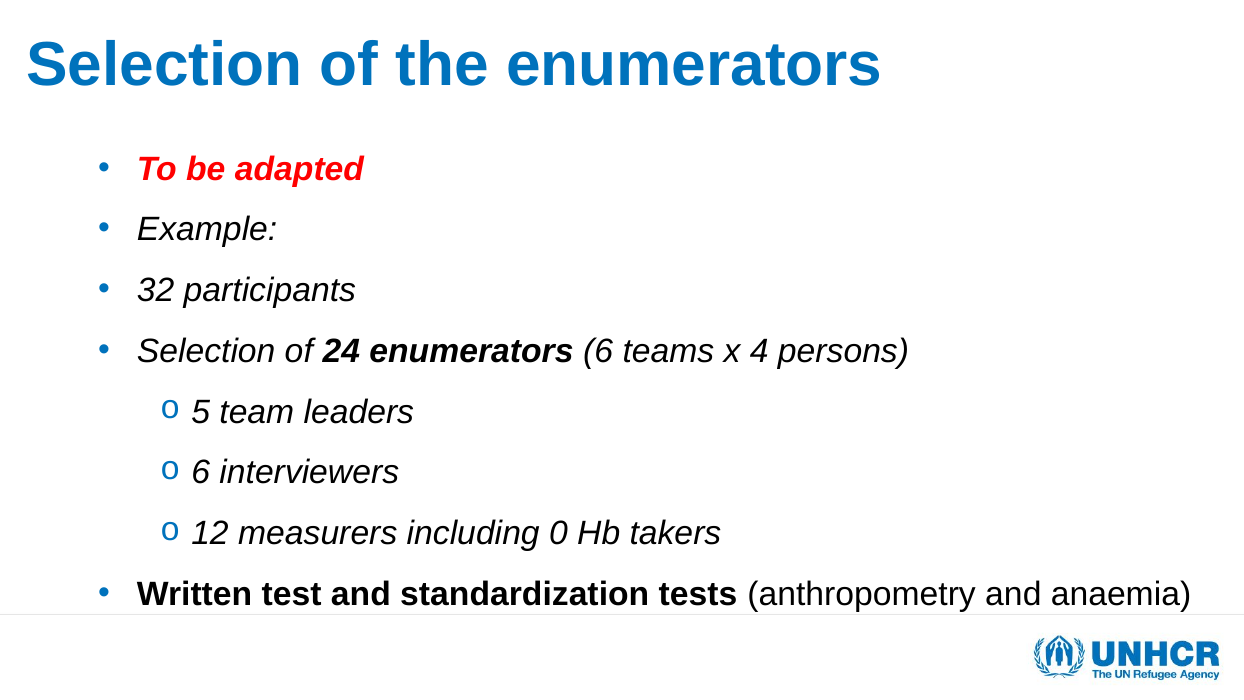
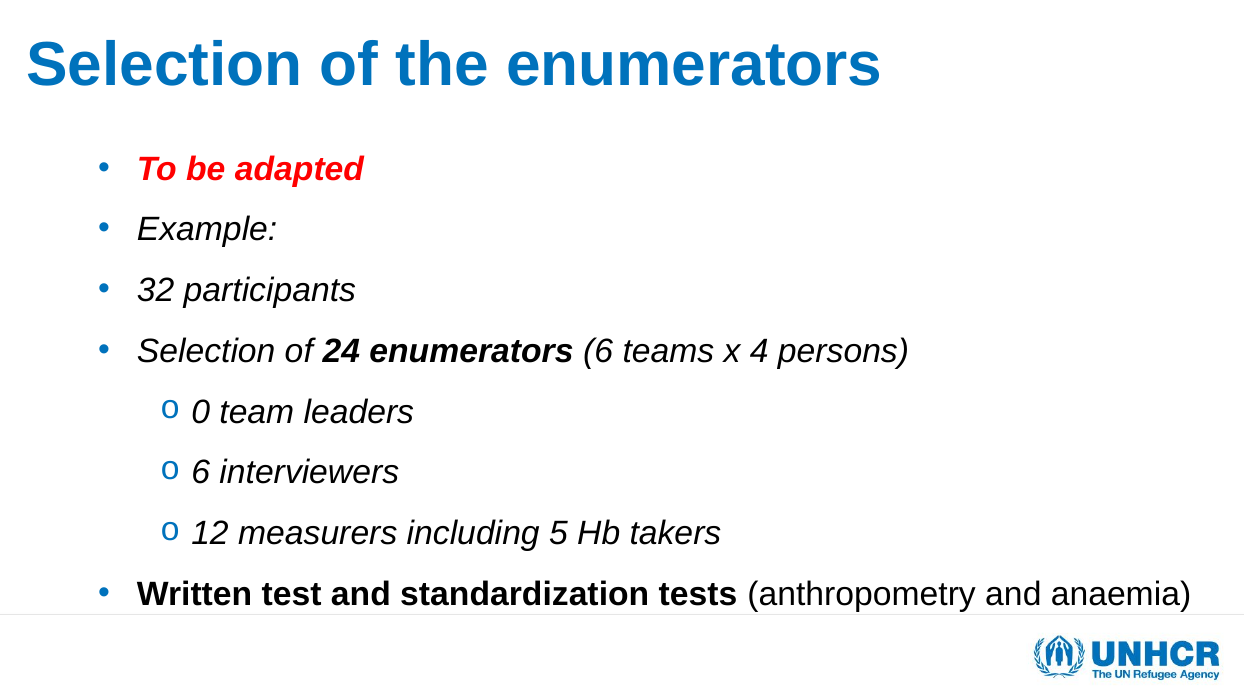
5: 5 -> 0
0: 0 -> 5
